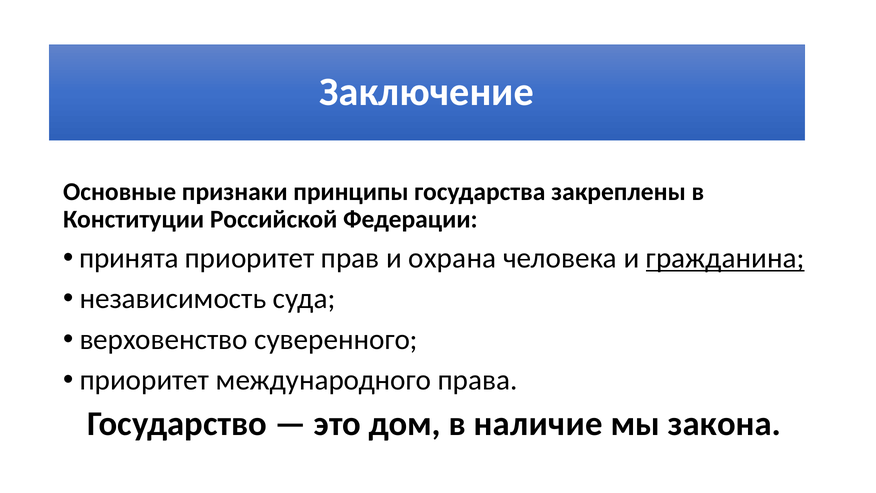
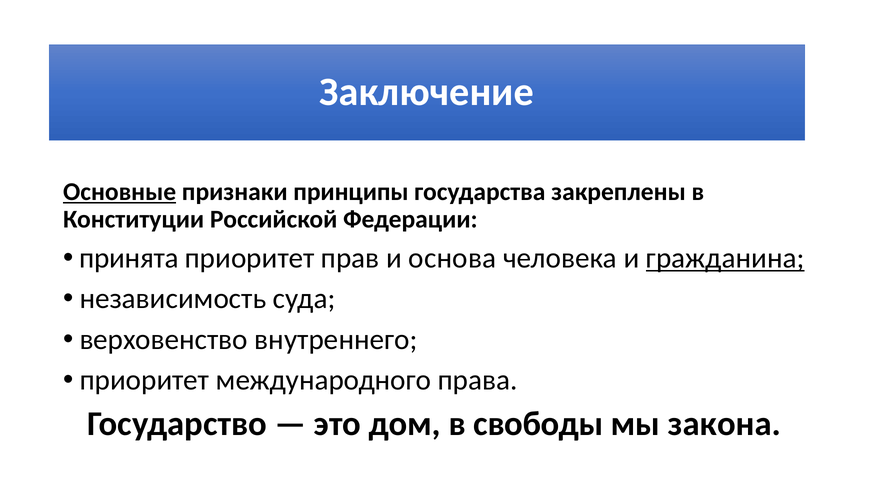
Основные underline: none -> present
охрана: охрана -> основа
суверенного: суверенного -> внутреннего
наличие: наличие -> свободы
